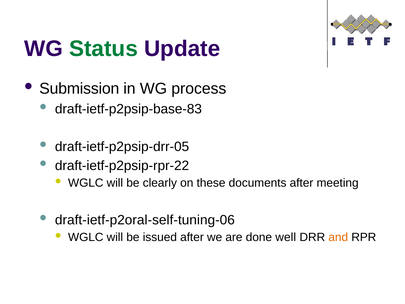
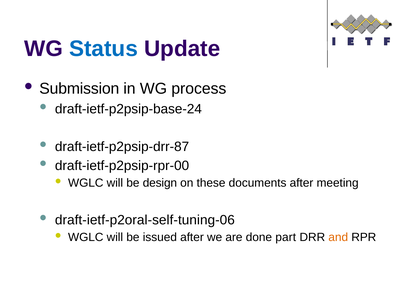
Status colour: green -> blue
draft-ietf-p2psip-base-83: draft-ietf-p2psip-base-83 -> draft-ietf-p2psip-base-24
draft-ietf-p2psip-drr-05: draft-ietf-p2psip-drr-05 -> draft-ietf-p2psip-drr-87
draft-ietf-p2psip-rpr-22: draft-ietf-p2psip-rpr-22 -> draft-ietf-p2psip-rpr-00
clearly: clearly -> design
well: well -> part
